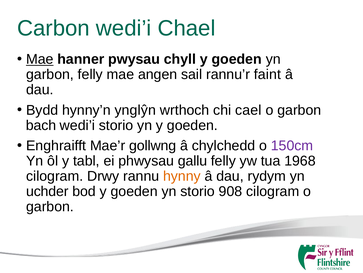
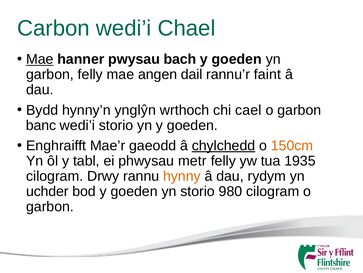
chyll: chyll -> bach
sail: sail -> dail
bach: bach -> banc
gollwng: gollwng -> gaeodd
chylchedd underline: none -> present
150cm colour: purple -> orange
gallu: gallu -> metr
1968: 1968 -> 1935
908: 908 -> 980
